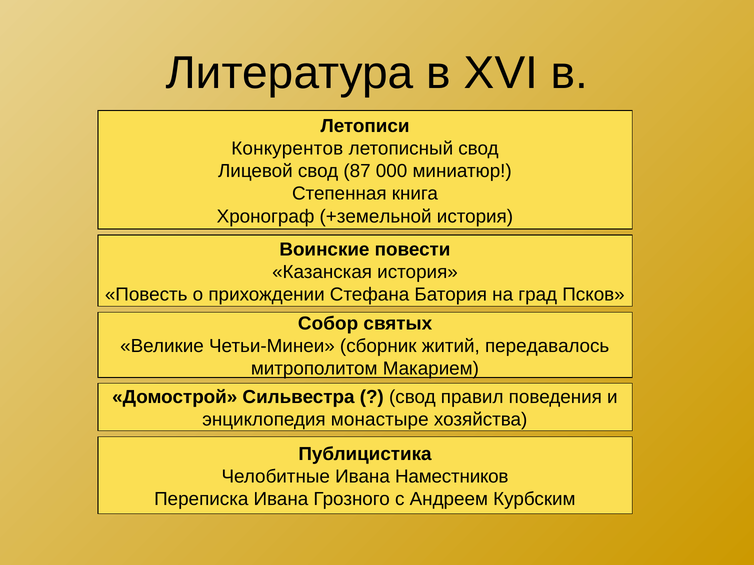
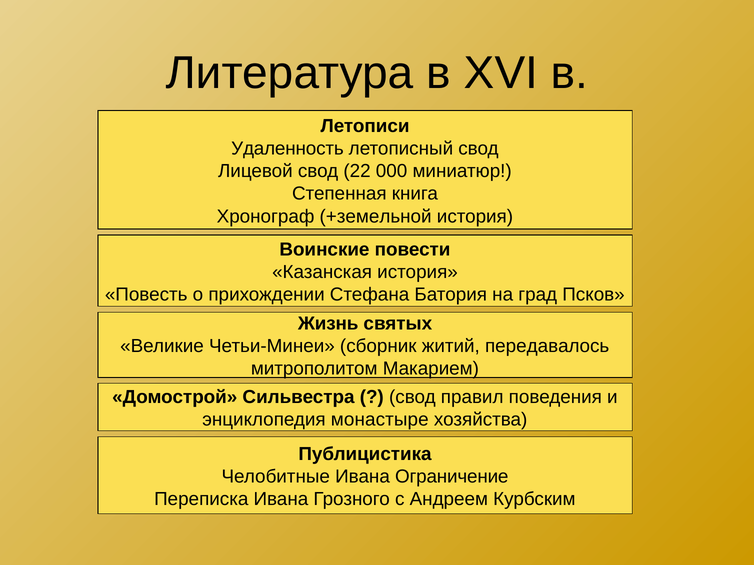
Конкурентов: Конкурентов -> Удаленность
87: 87 -> 22
Собор: Собор -> Жизнь
Наместников: Наместников -> Ограничение
